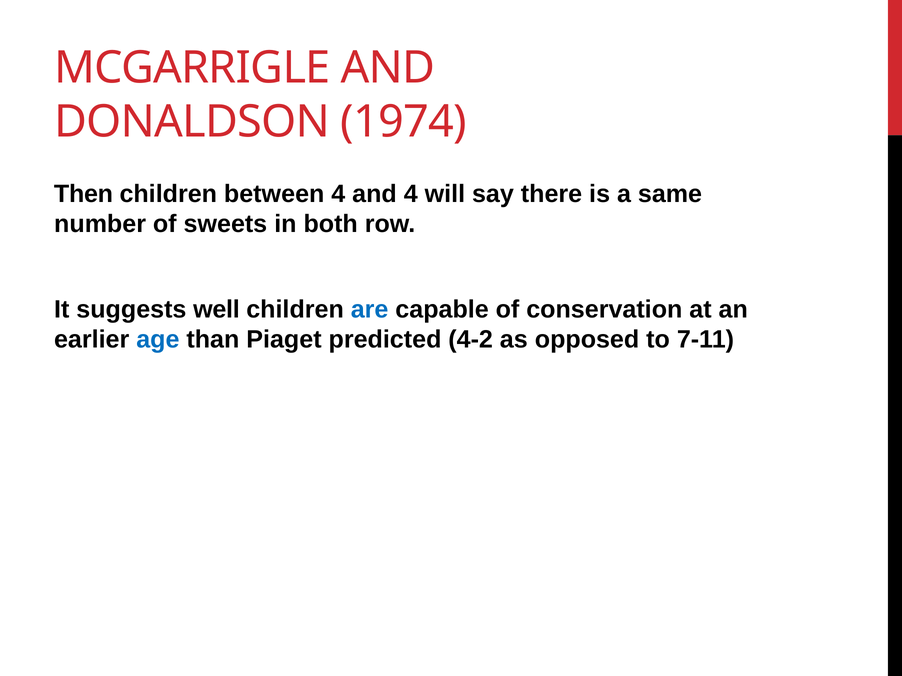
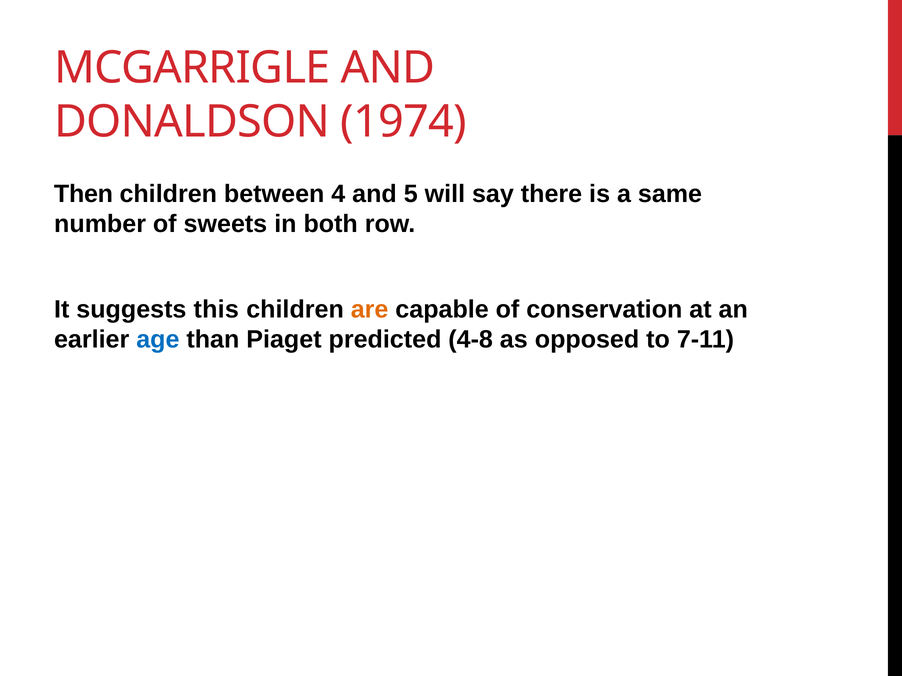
and 4: 4 -> 5
well: well -> this
are colour: blue -> orange
4-2: 4-2 -> 4-8
